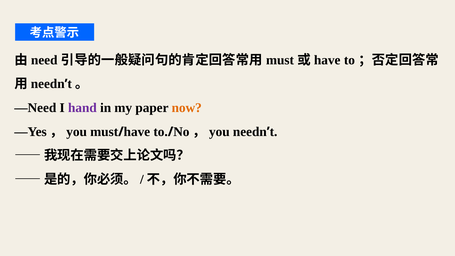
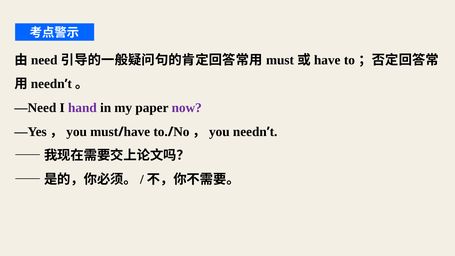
now colour: orange -> purple
